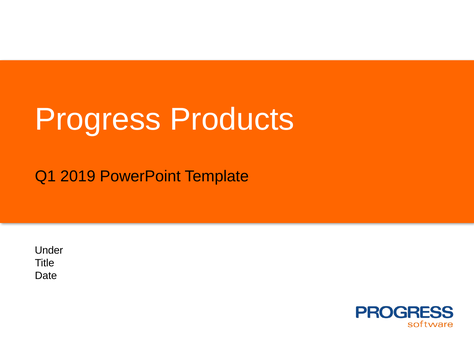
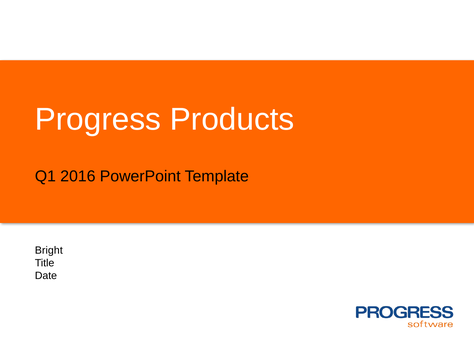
2019: 2019 -> 2016
Under: Under -> Bright
